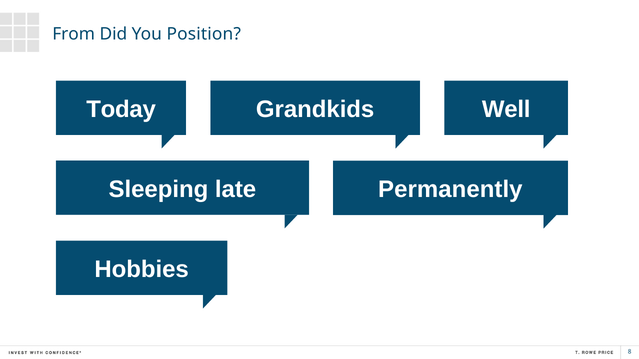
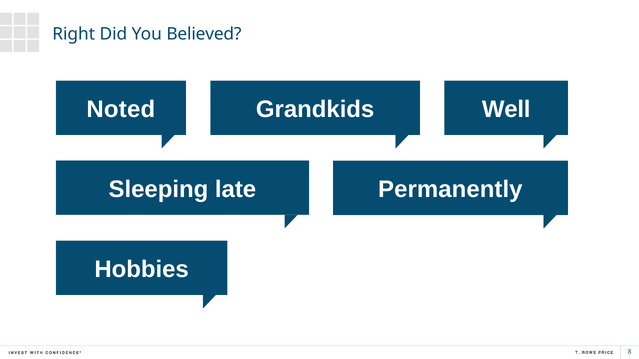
From: From -> Right
Position: Position -> Believed
Today: Today -> Noted
